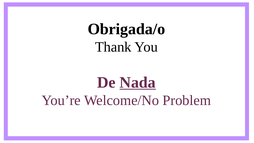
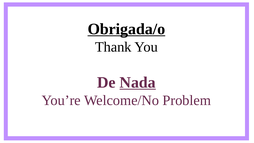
Obrigada/o underline: none -> present
